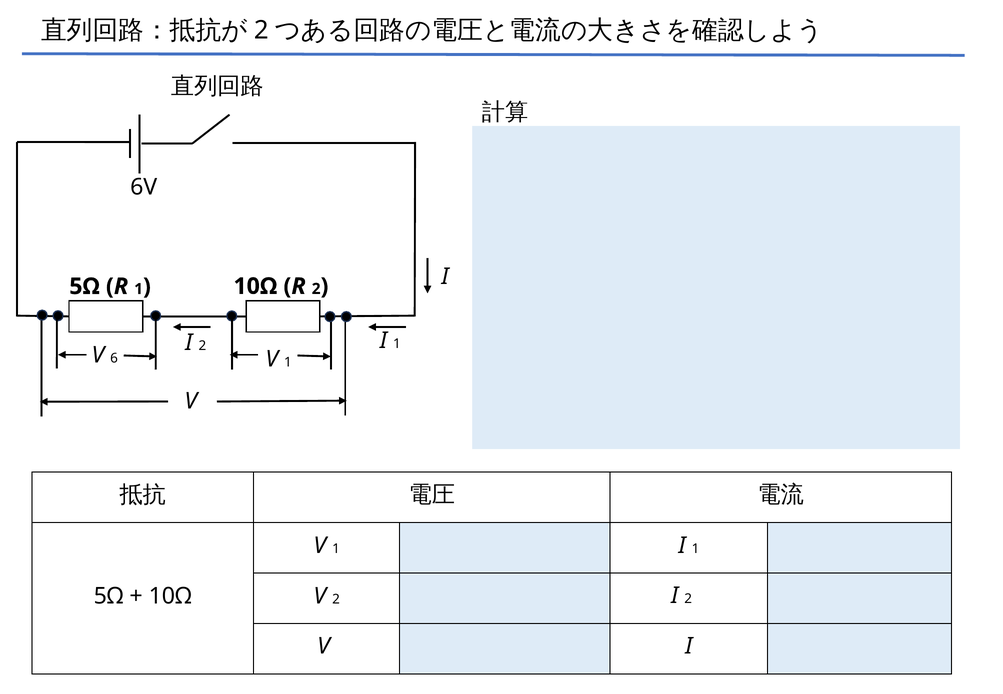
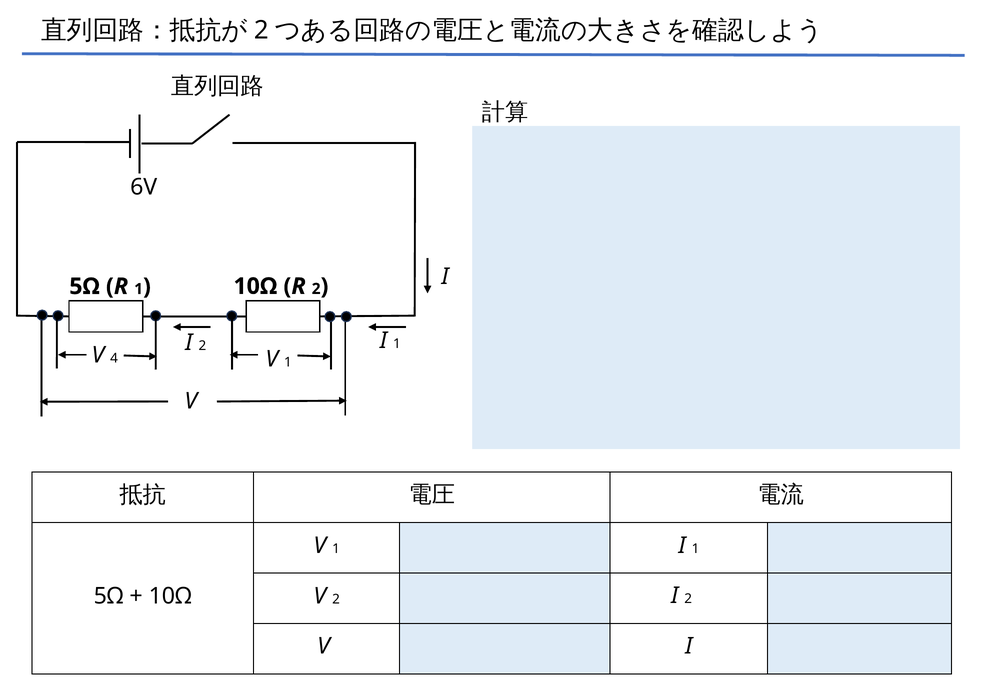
6: 6 -> 4
